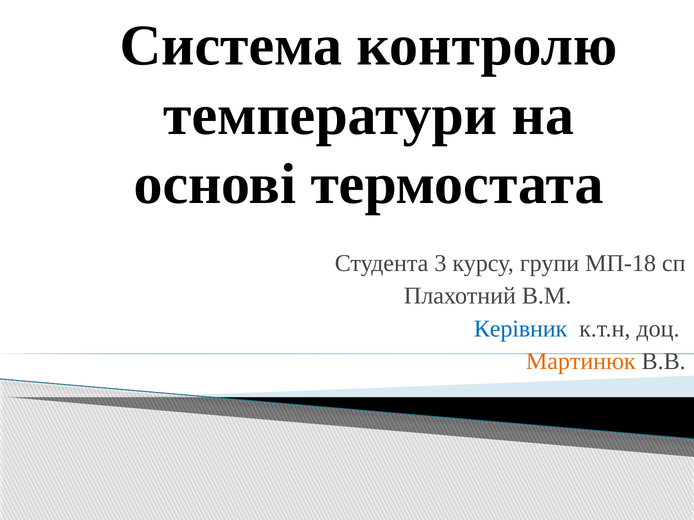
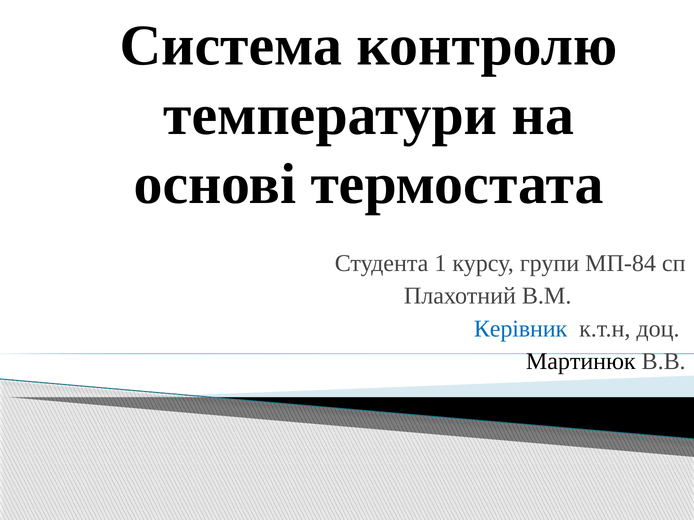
3: 3 -> 1
МП-18: МП-18 -> МП-84
Мартинюк colour: orange -> black
